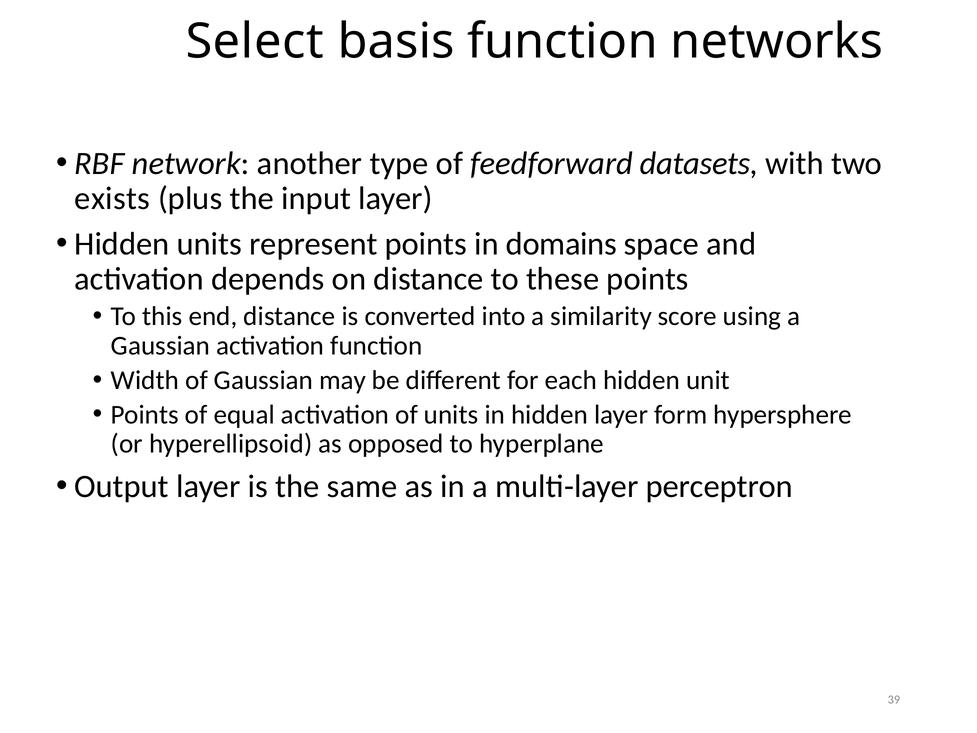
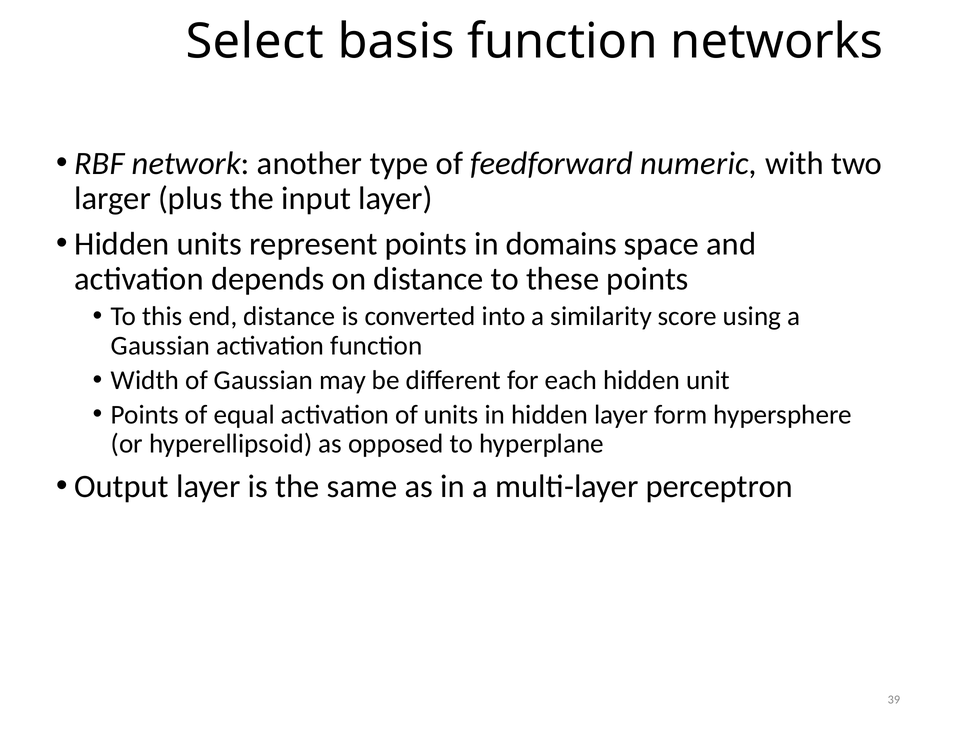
datasets: datasets -> numeric
exists: exists -> larger
